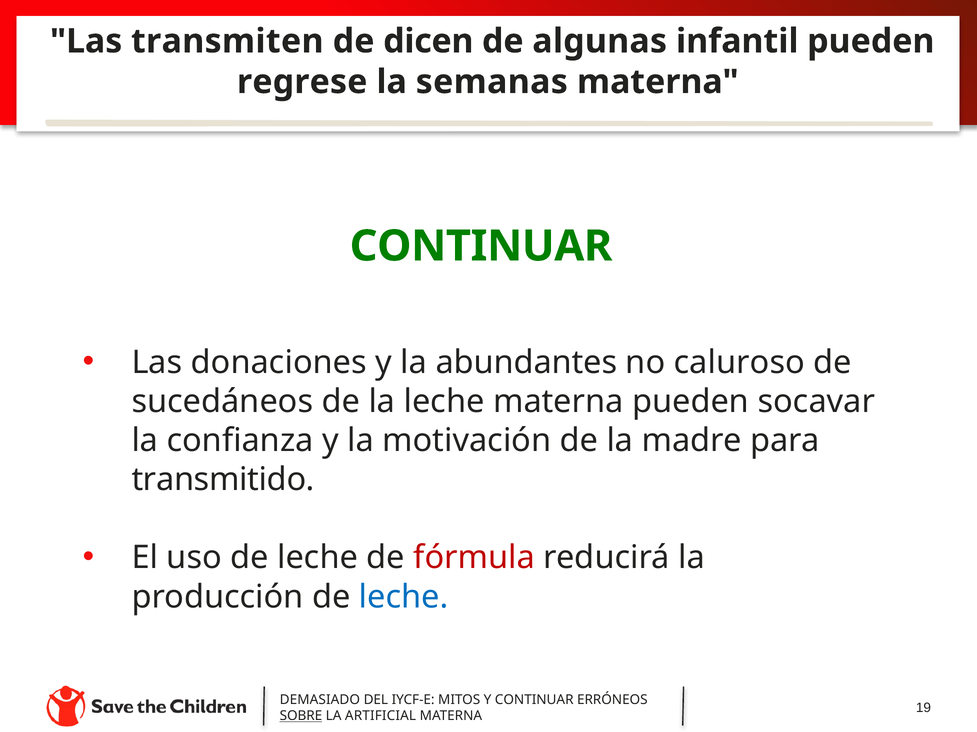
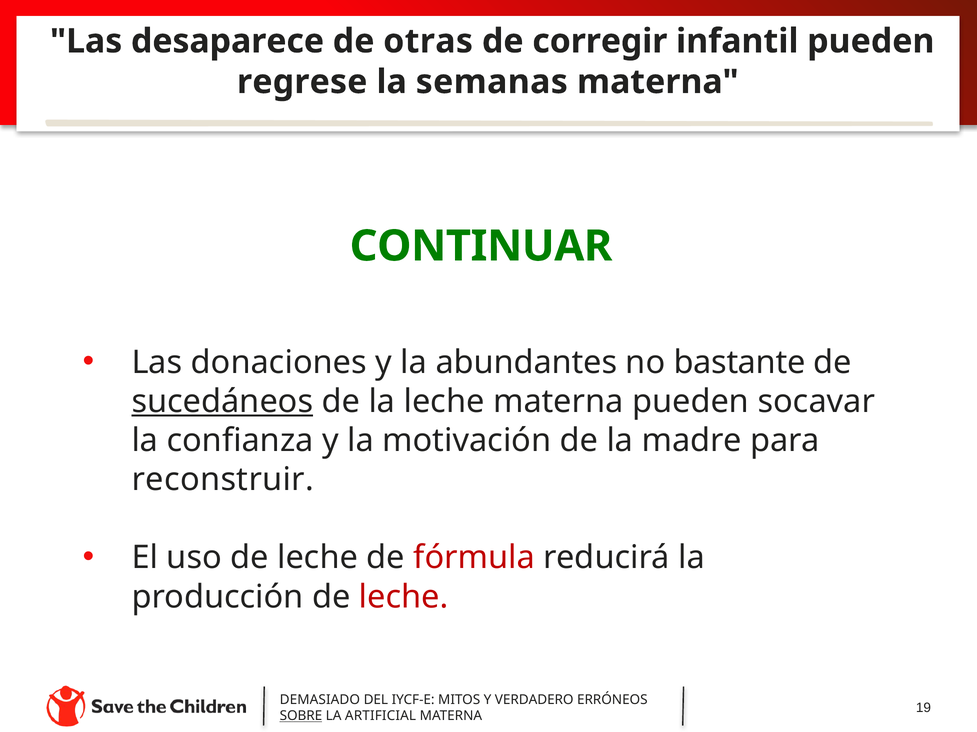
transmiten: transmiten -> desaparece
dicen: dicen -> otras
algunas: algunas -> corregir
caluroso: caluroso -> bastante
sucedáneos underline: none -> present
transmitido: transmitido -> reconstruir
leche at (404, 597) colour: blue -> red
Y CONTINUAR: CONTINUAR -> VERDADERO
